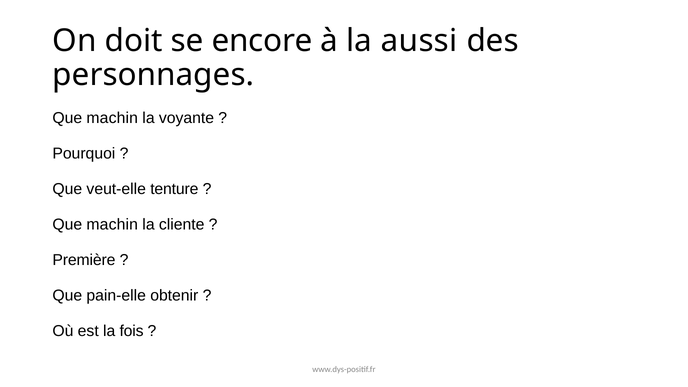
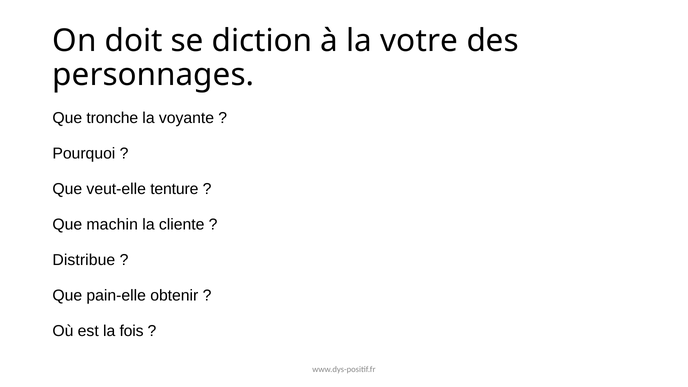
encore: encore -> diction
aussi: aussi -> votre
machin at (112, 118): machin -> tronche
Première: Première -> Distribue
